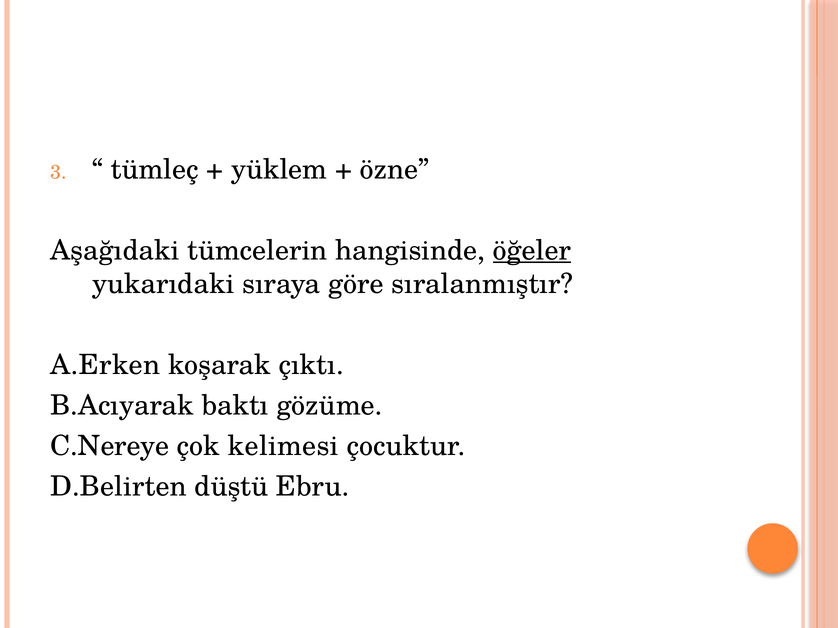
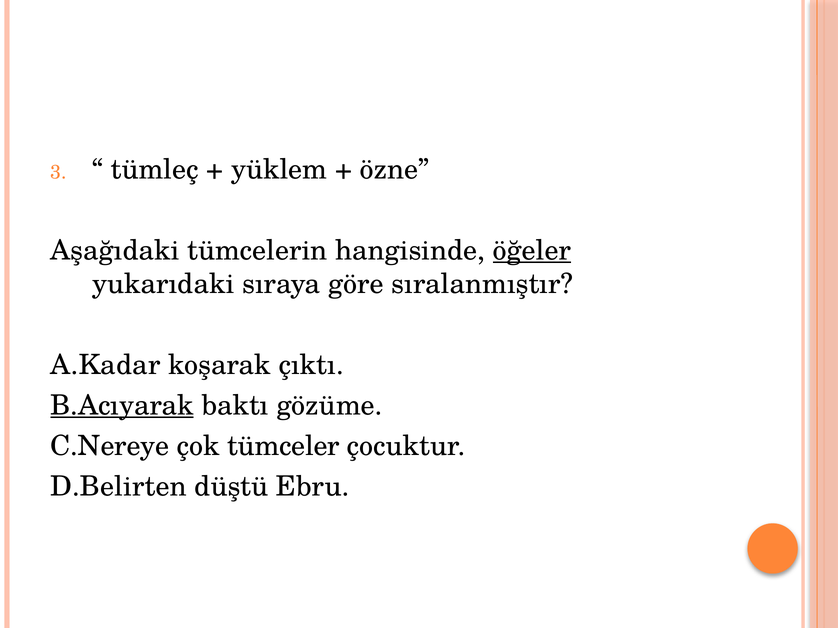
A.Erken: A.Erken -> A.Kadar
B.Acıyarak underline: none -> present
kelimesi: kelimesi -> tümceler
